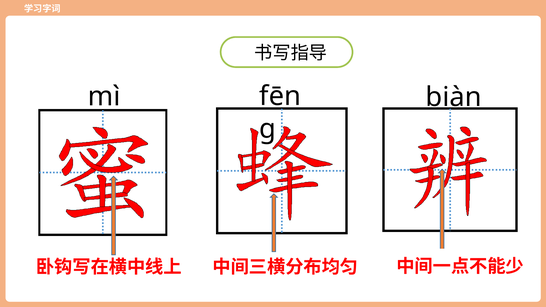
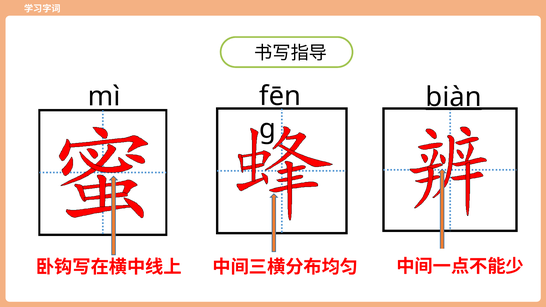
biàn underline: none -> present
